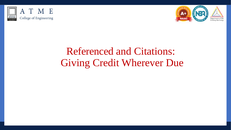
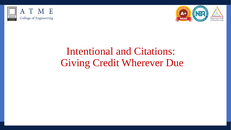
Referenced: Referenced -> Intentional
